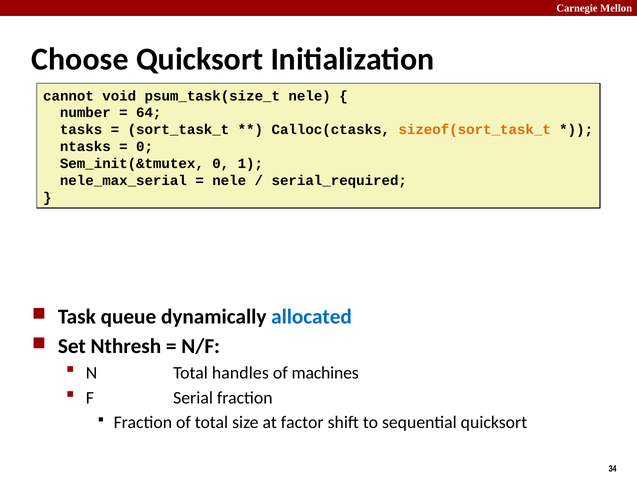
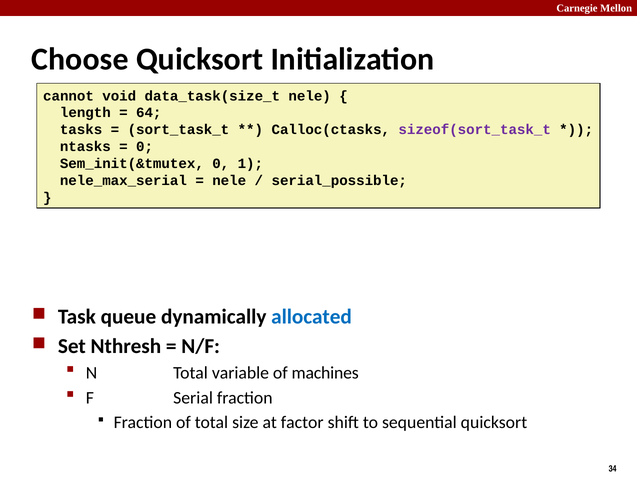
psum_task(size_t: psum_task(size_t -> data_task(size_t
number: number -> length
sizeof(sort_task_t colour: orange -> purple
serial_required: serial_required -> serial_possible
handles: handles -> variable
